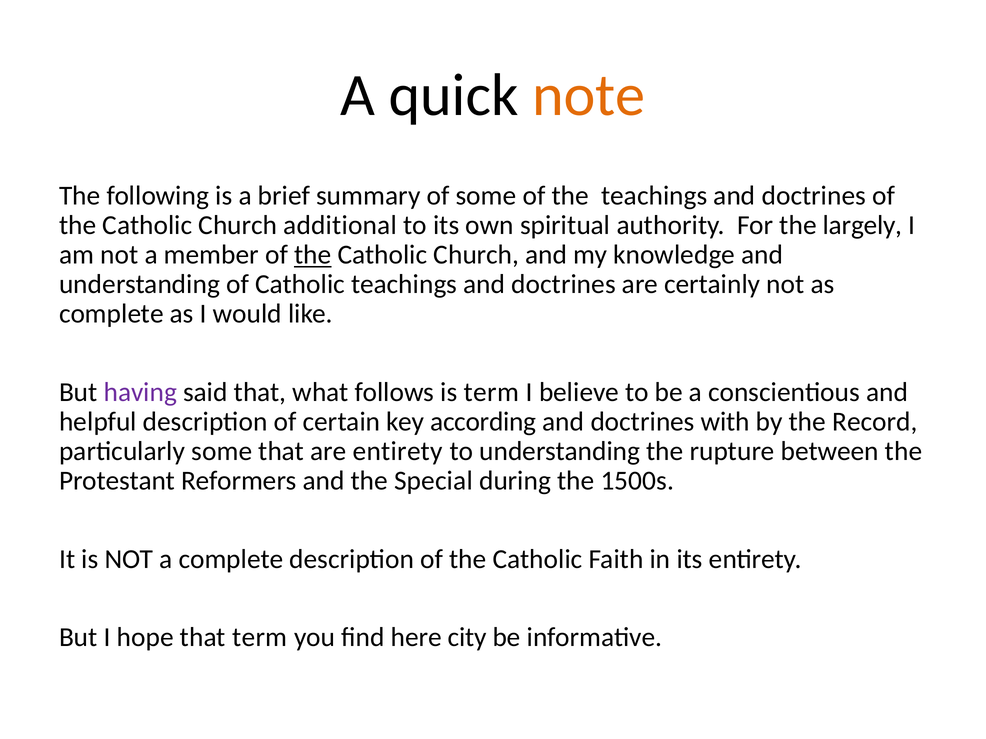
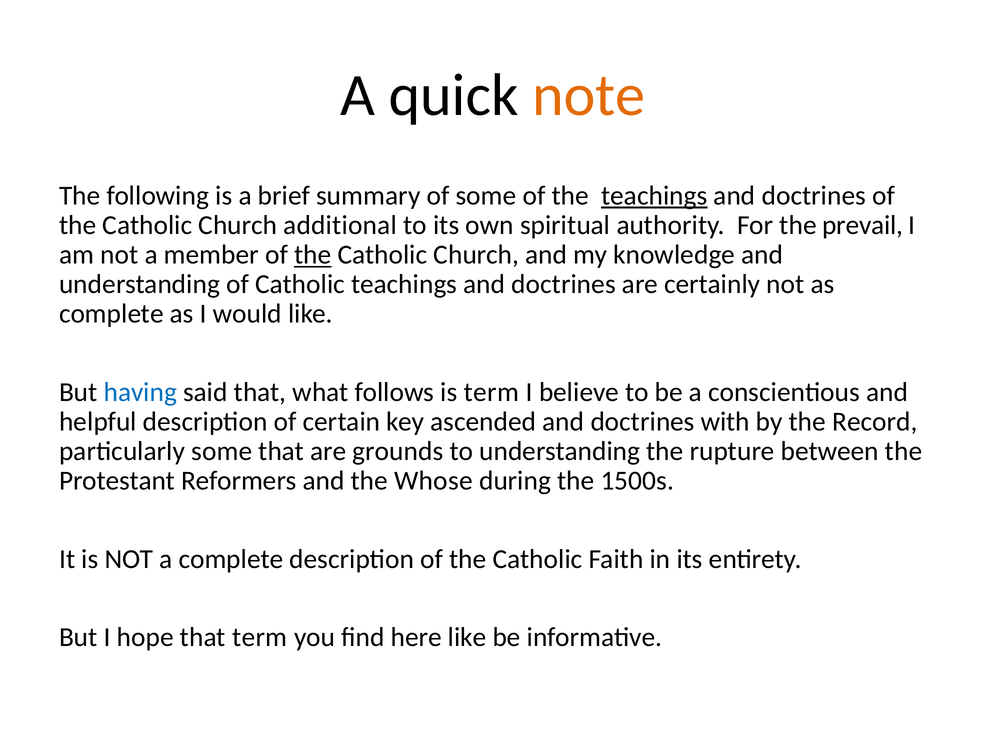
teachings at (654, 196) underline: none -> present
largely: largely -> prevail
having colour: purple -> blue
according: according -> ascended
are entirety: entirety -> grounds
Special: Special -> Whose
here city: city -> like
